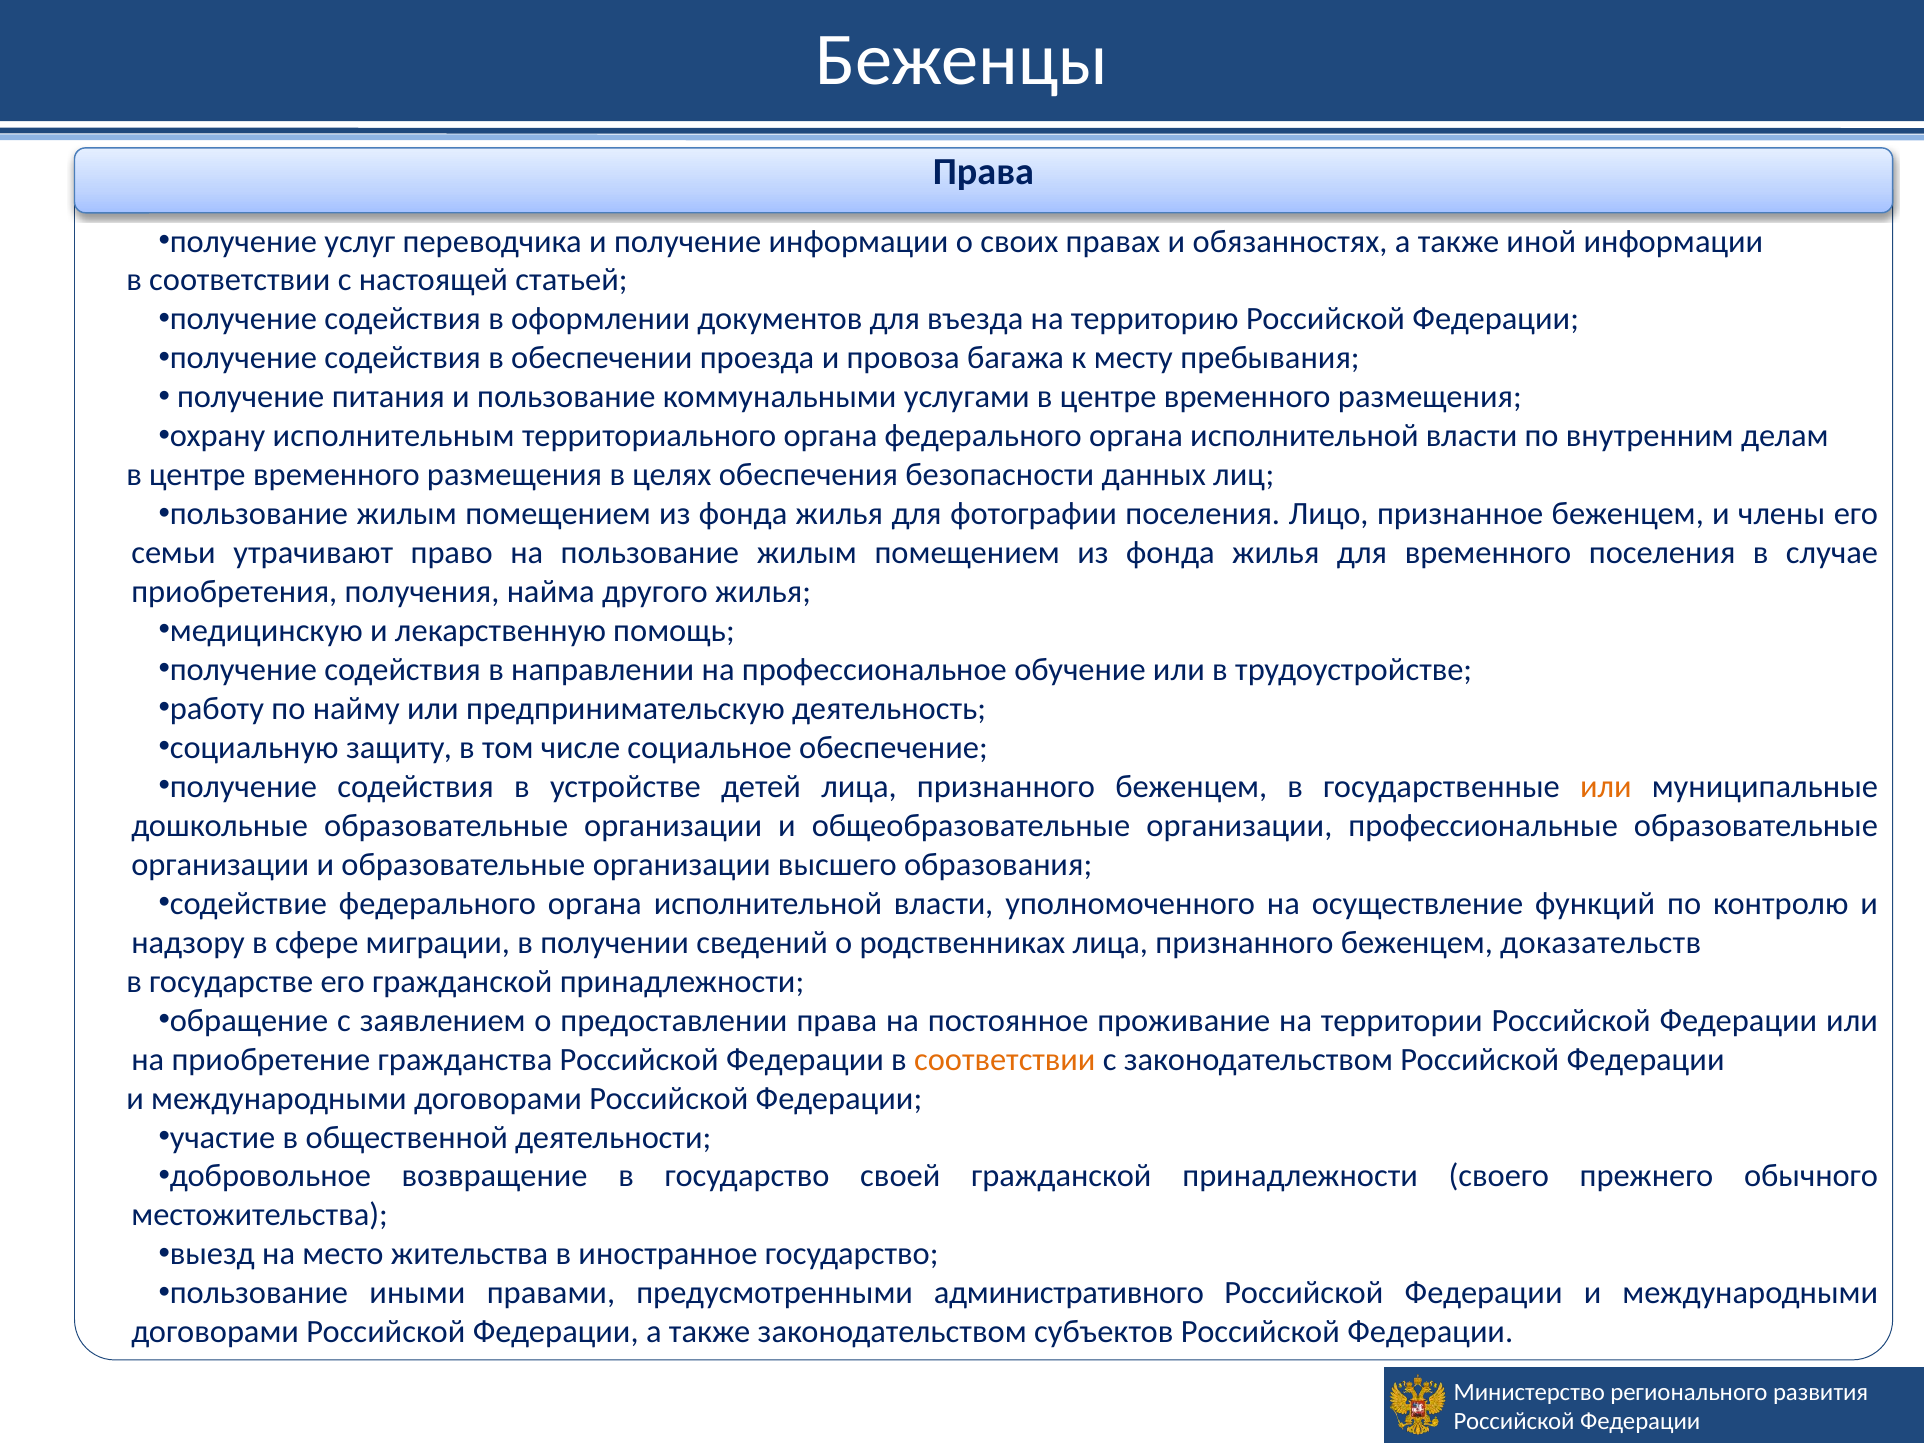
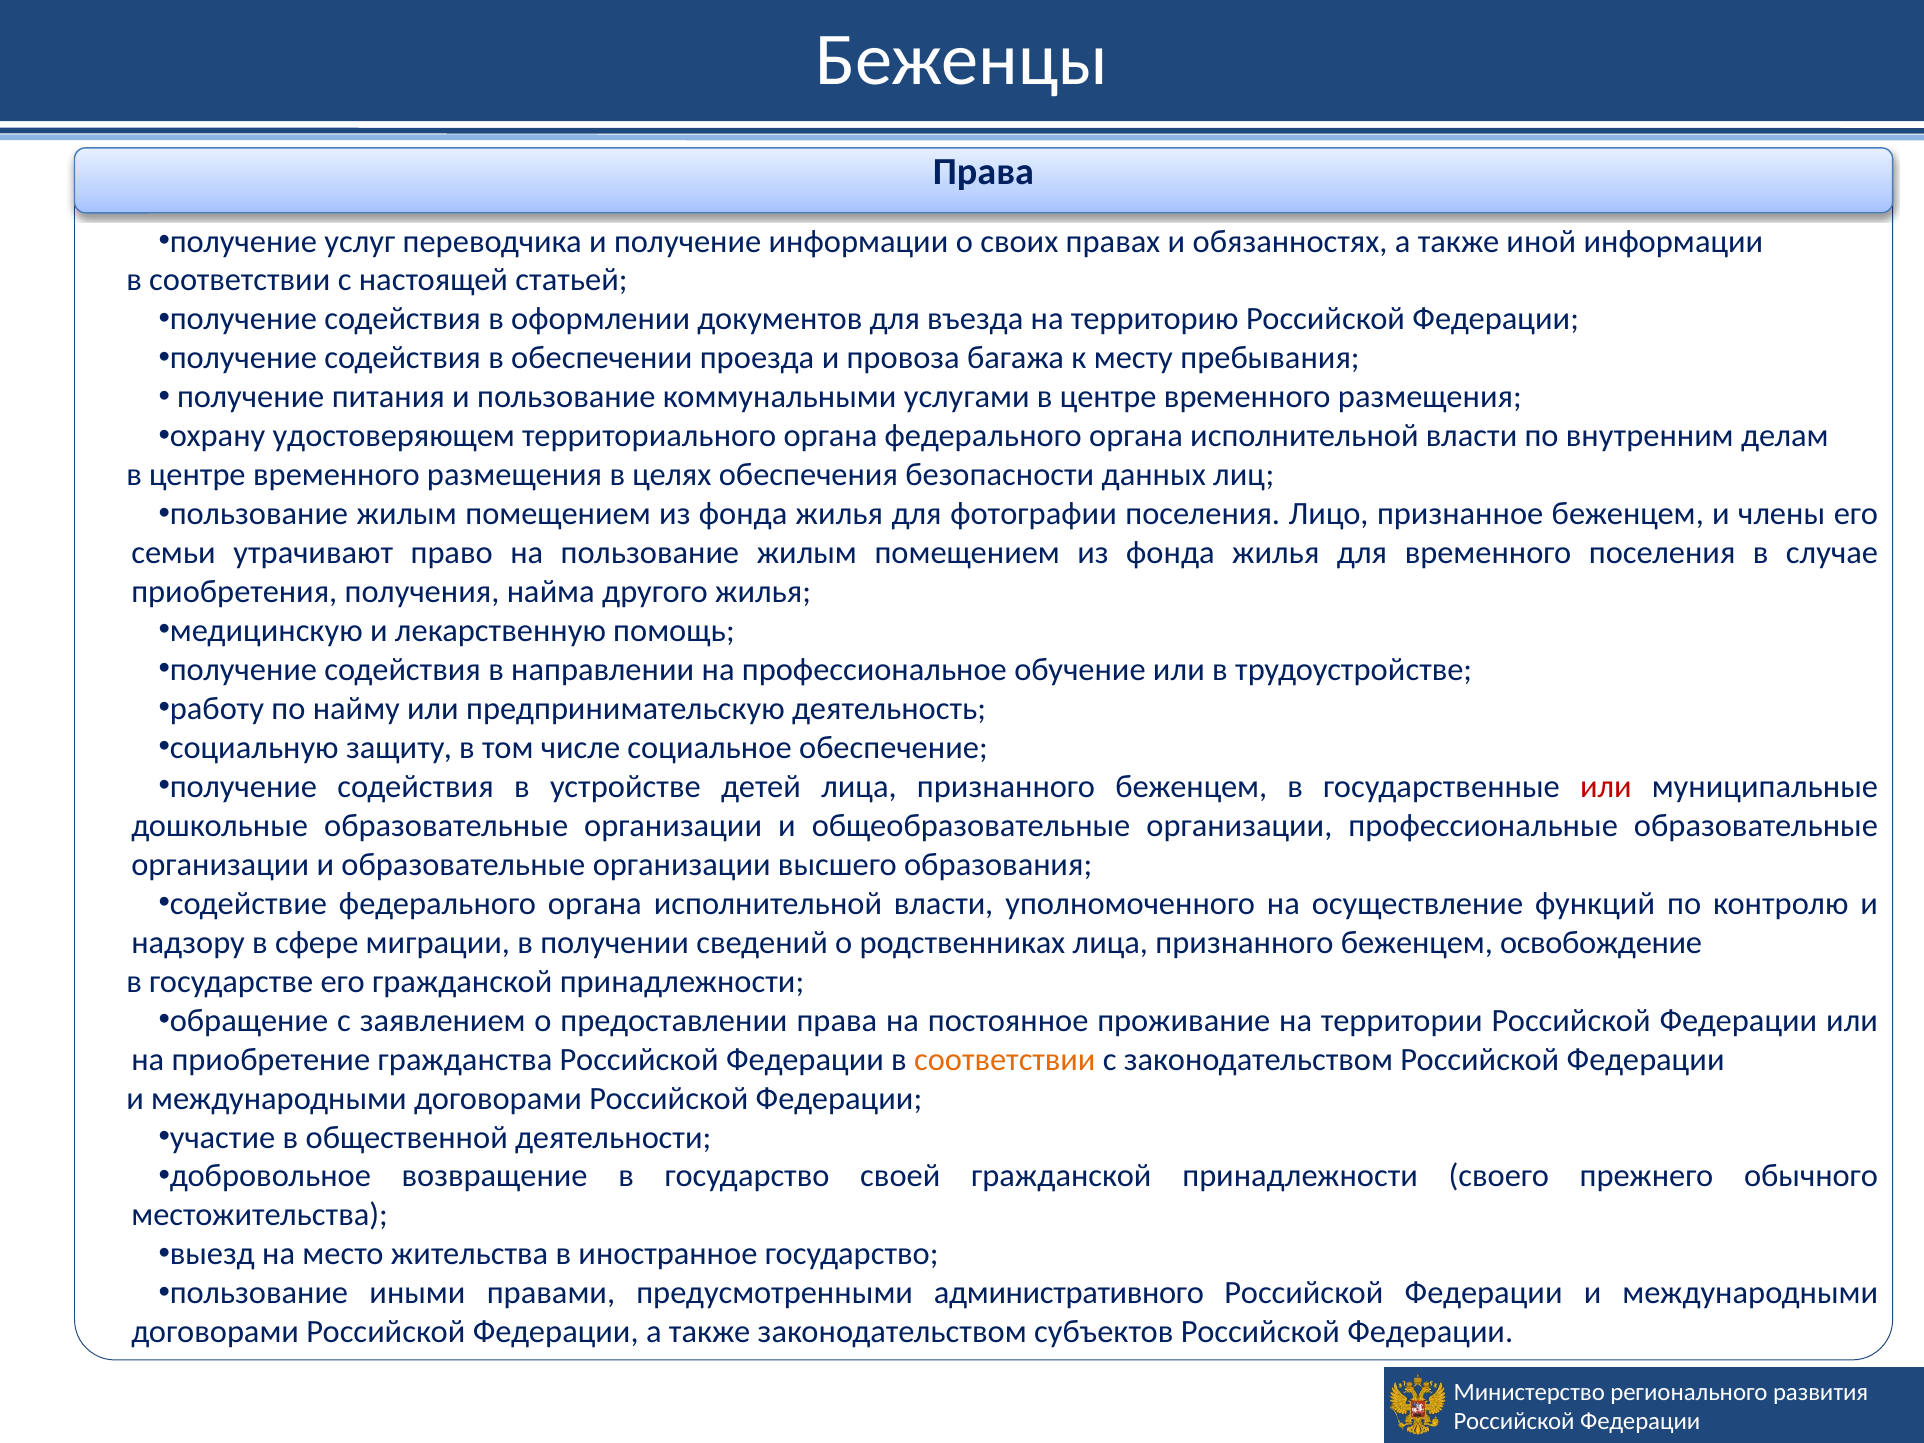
исполнительным: исполнительным -> удостоверяющем
или at (1606, 787) colour: orange -> red
доказательств: доказательств -> освобождение
